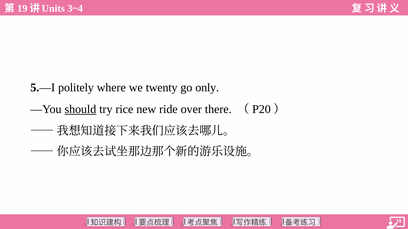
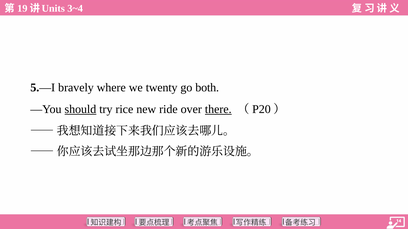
politely: politely -> bravely
only: only -> both
there underline: none -> present
